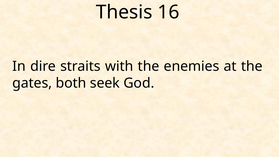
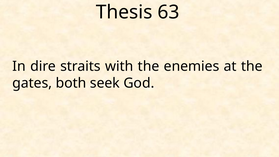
16: 16 -> 63
